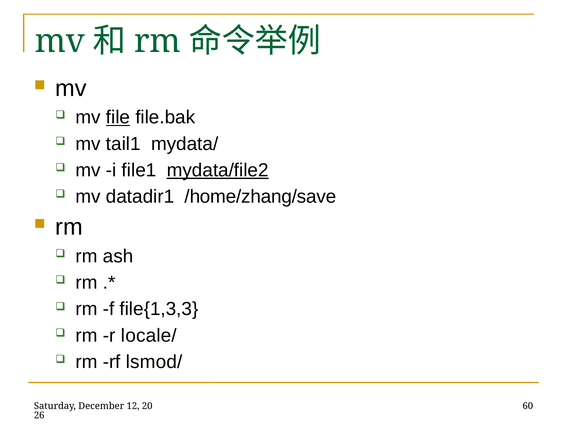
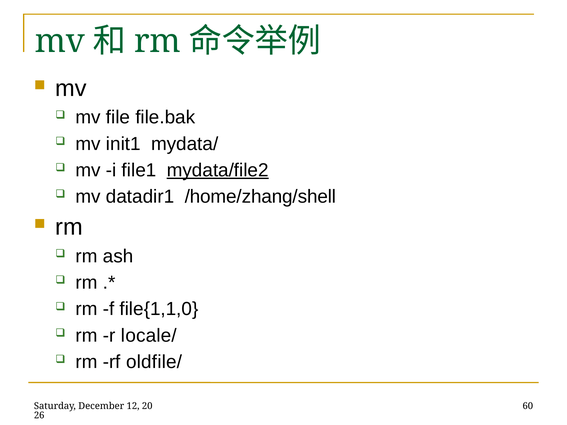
file underline: present -> none
tail1: tail1 -> init1
/home/zhang/save: /home/zhang/save -> /home/zhang/shell
file{1,3,3: file{1,3,3 -> file{1,1,0
lsmod/: lsmod/ -> oldfile/
